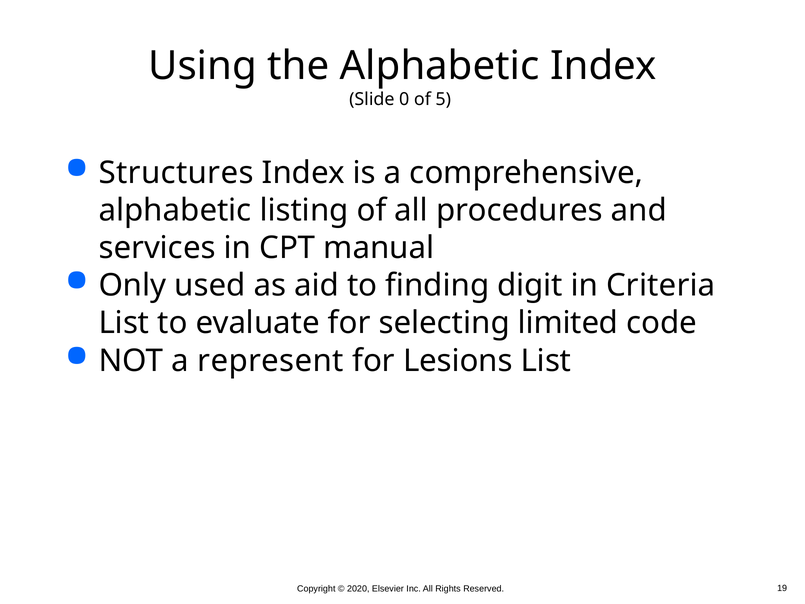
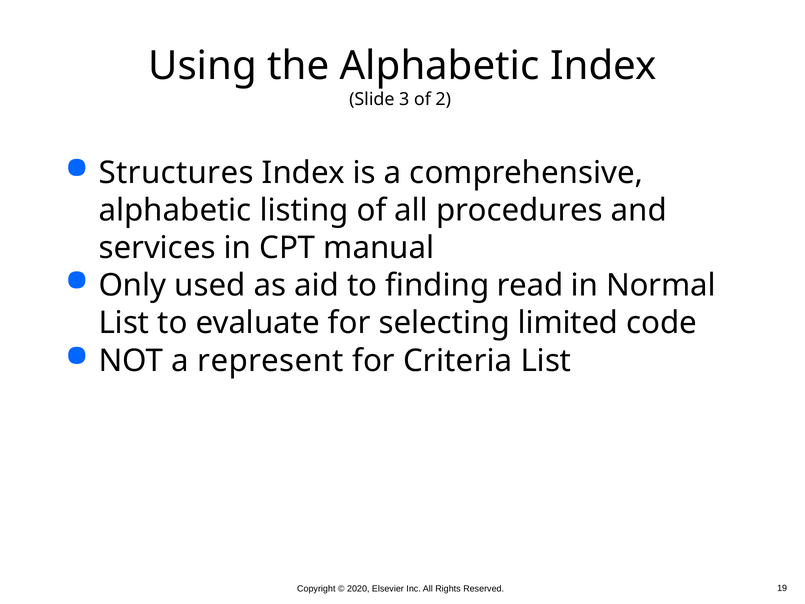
0: 0 -> 3
5: 5 -> 2
digit: digit -> read
Criteria: Criteria -> Normal
Lesions: Lesions -> Criteria
